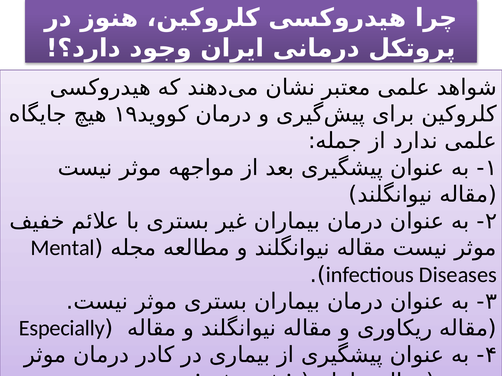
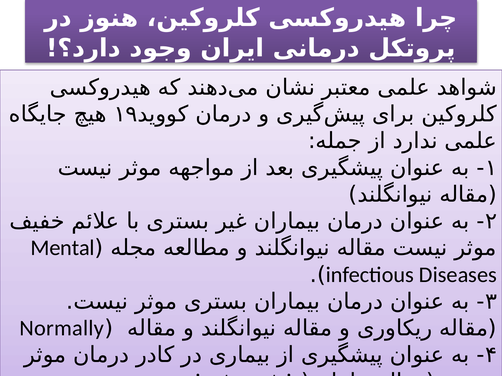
Especially: Especially -> Normally
